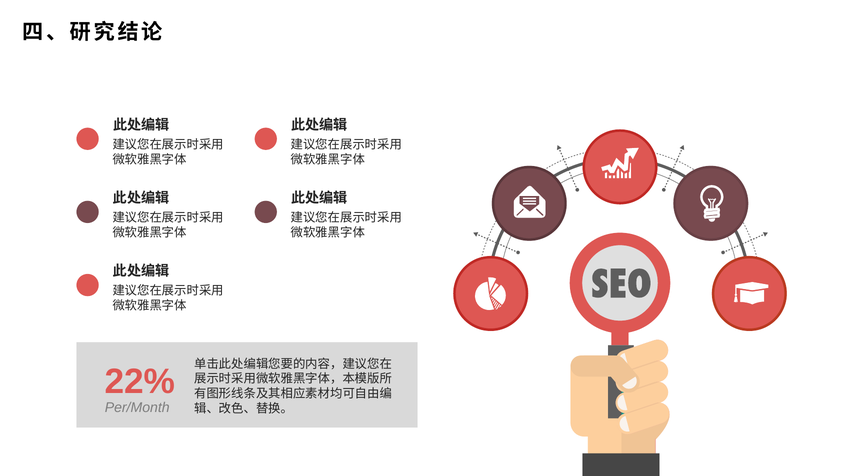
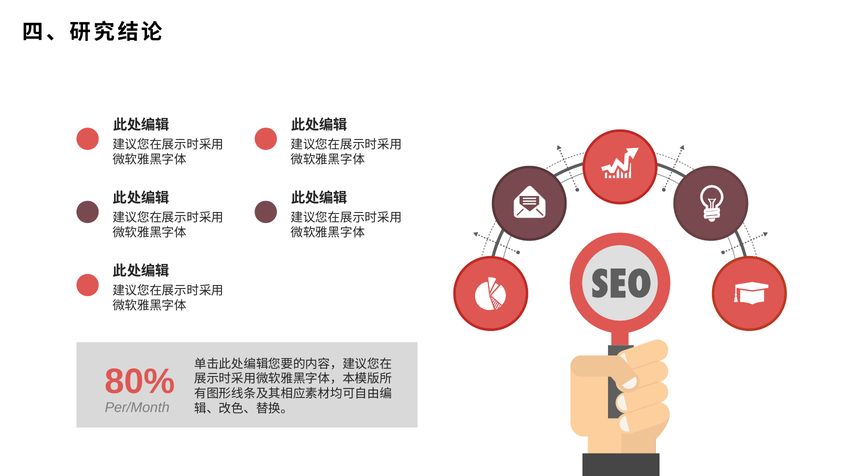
22%: 22% -> 80%
